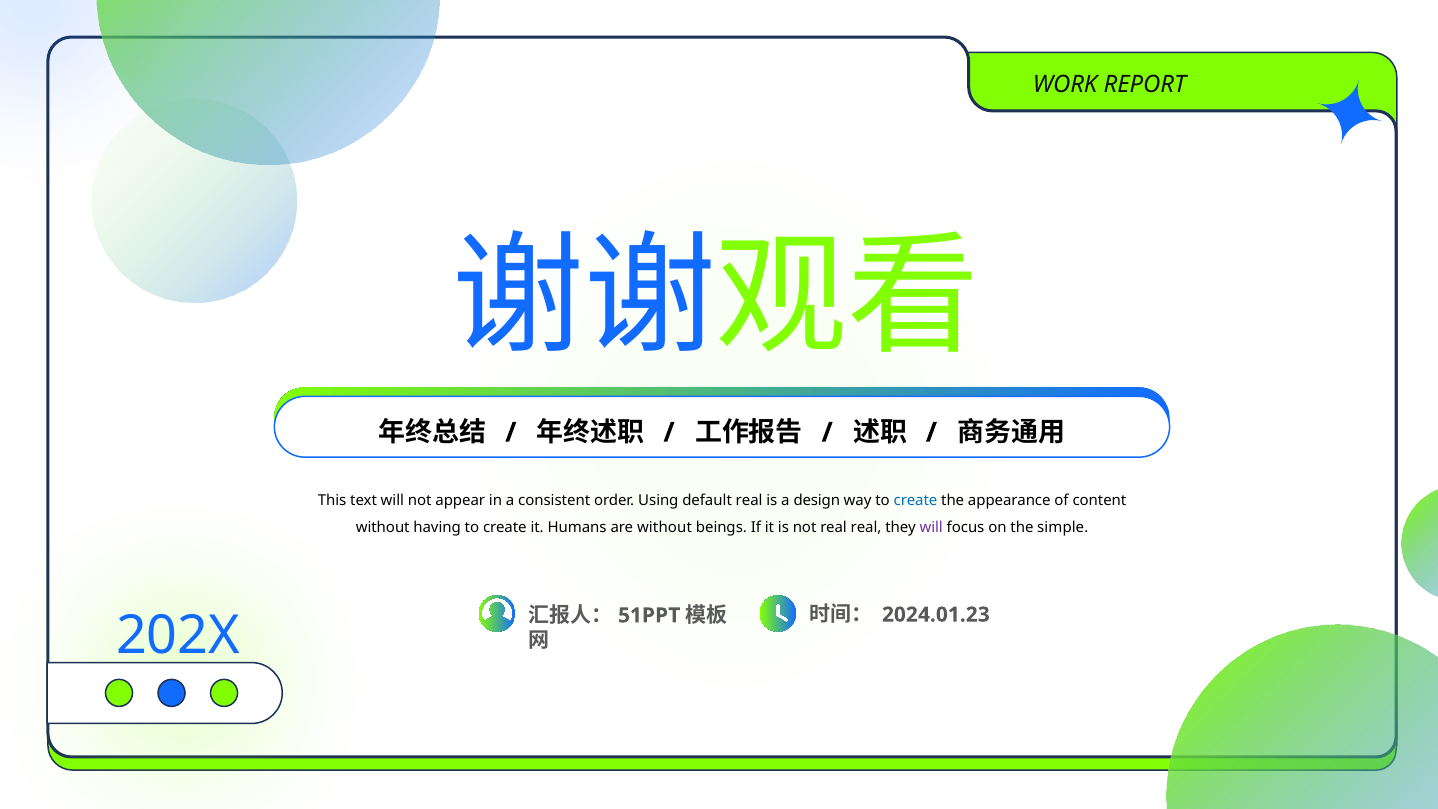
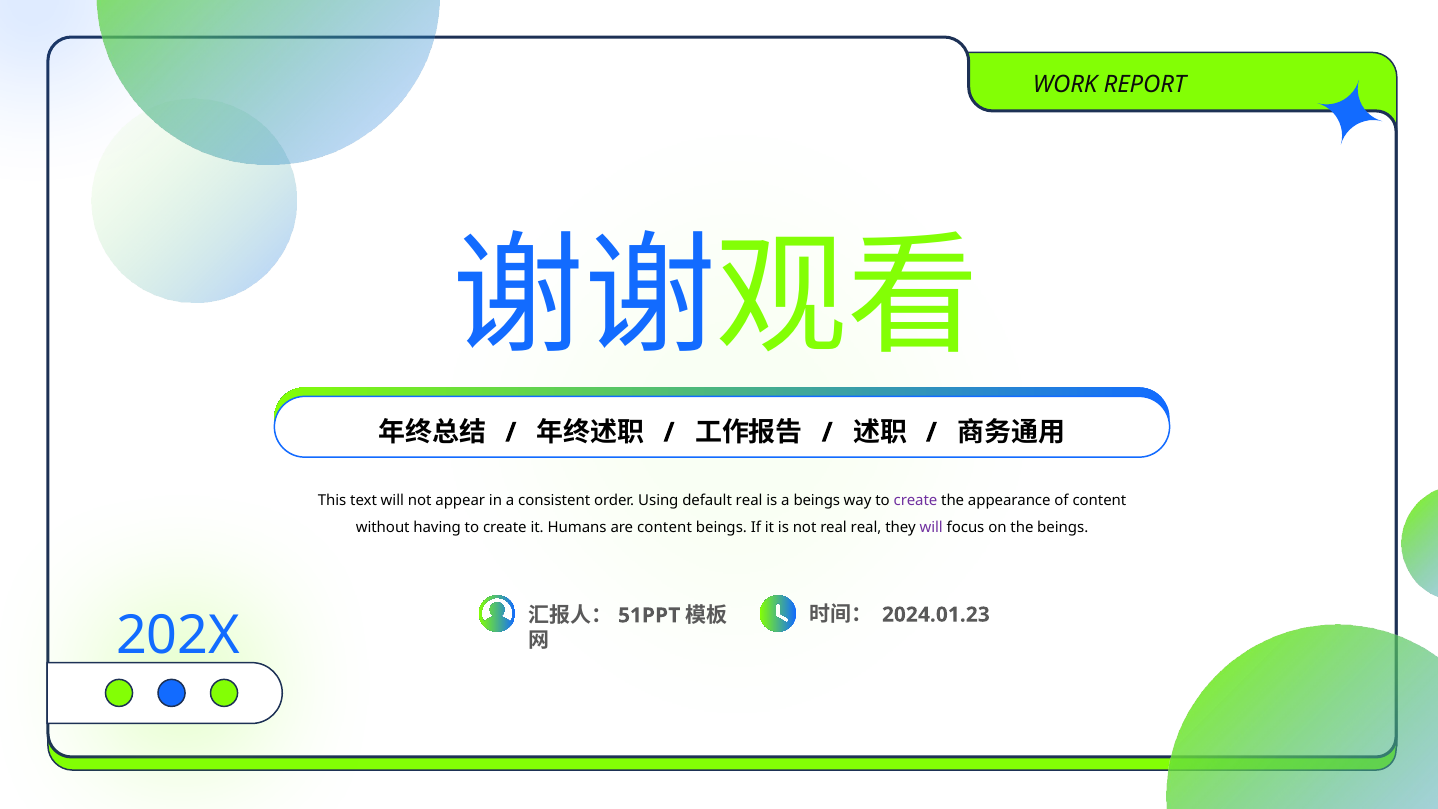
a design: design -> beings
create at (915, 501) colour: blue -> purple
are without: without -> content
the simple: simple -> beings
